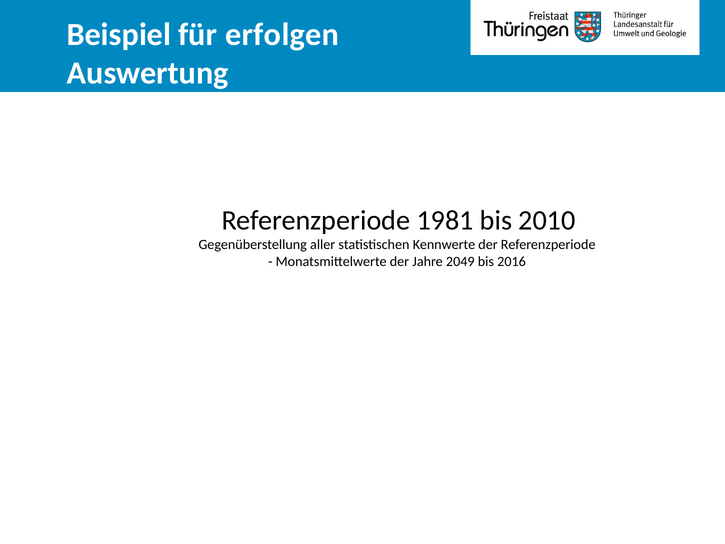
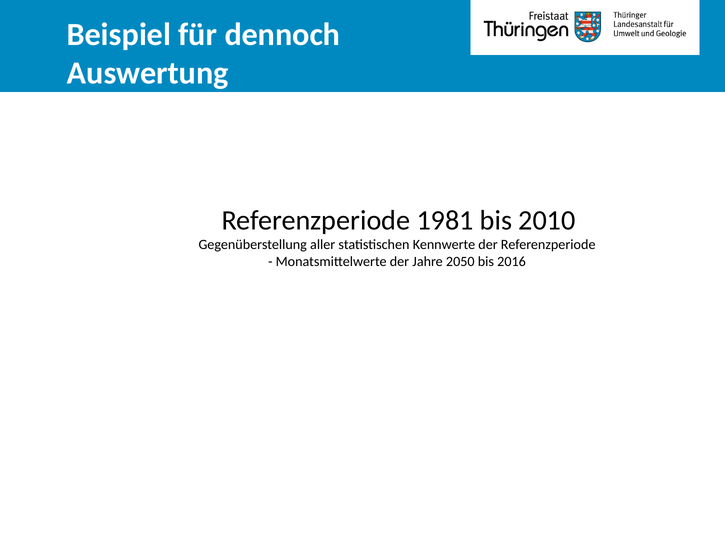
erfolgen: erfolgen -> dennoch
2049: 2049 -> 2050
